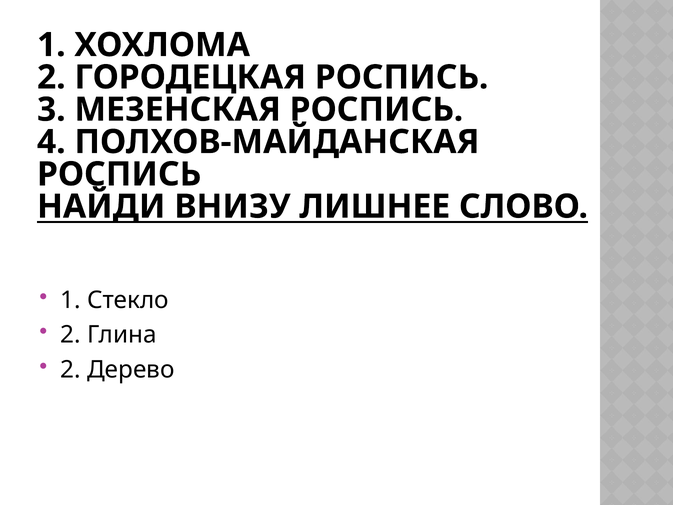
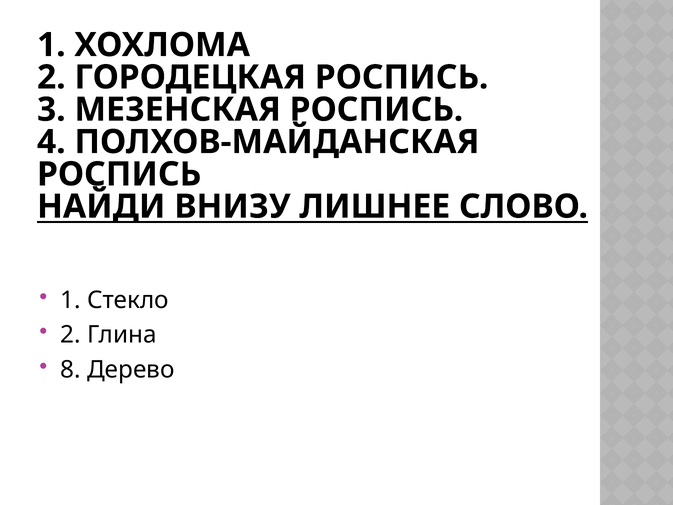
2 at (71, 370): 2 -> 8
